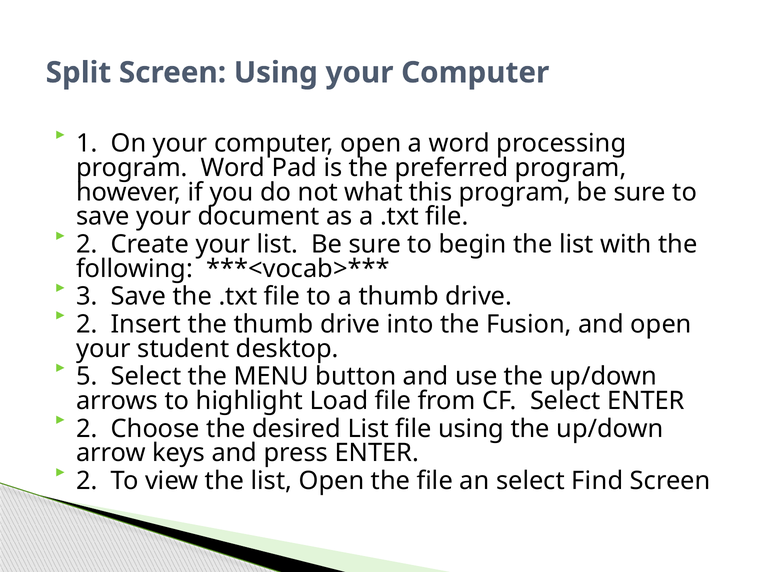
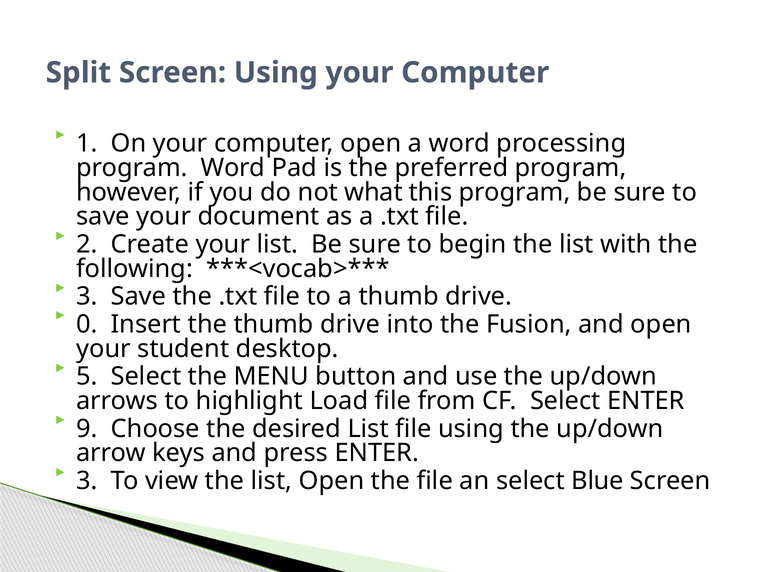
2 at (87, 324): 2 -> 0
2 at (87, 429): 2 -> 9
2 at (87, 481): 2 -> 3
Find: Find -> Blue
